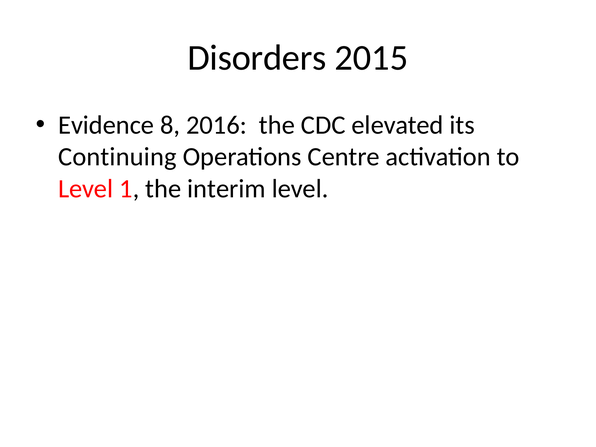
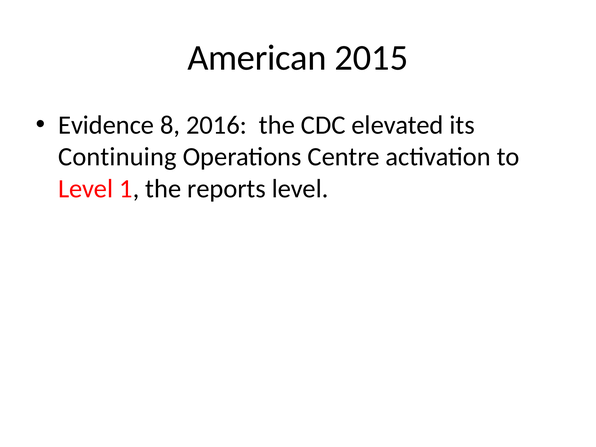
Disorders: Disorders -> American
interim: interim -> reports
